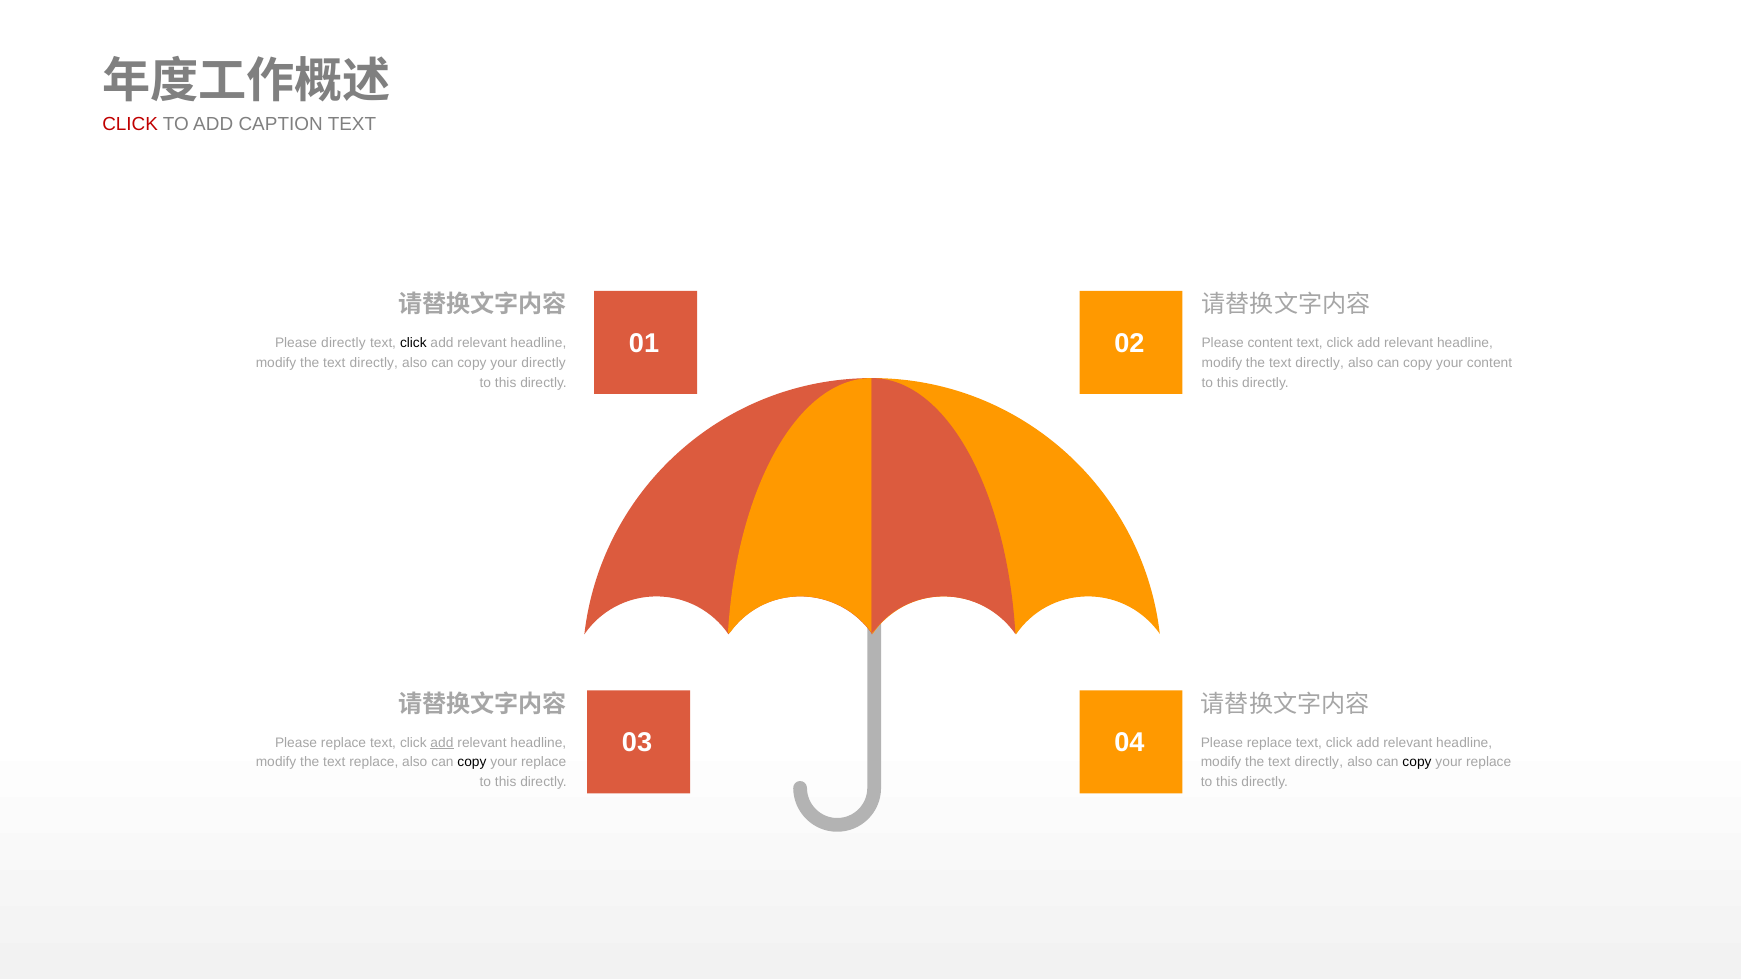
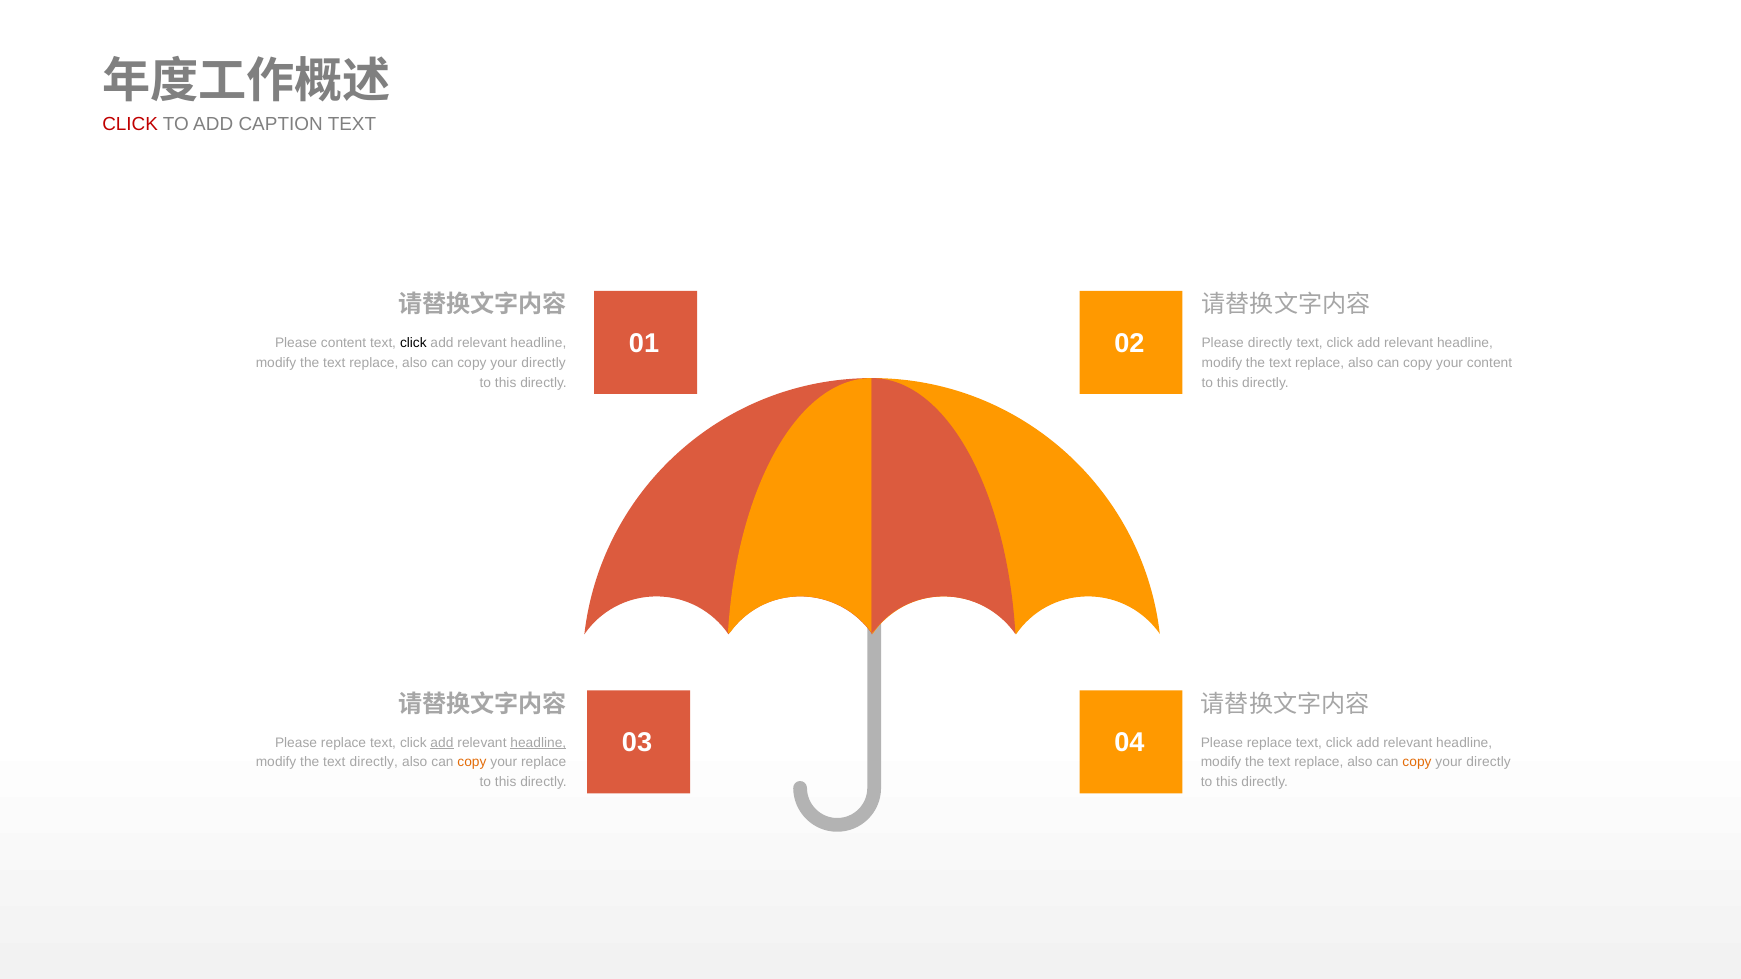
Please directly: directly -> content
Please content: content -> directly
directly at (374, 363): directly -> replace
directly at (1320, 363): directly -> replace
headline at (538, 743) underline: none -> present
text replace: replace -> directly
copy at (472, 763) colour: black -> orange
directly at (1319, 763): directly -> replace
copy at (1417, 763) colour: black -> orange
replace at (1489, 763): replace -> directly
